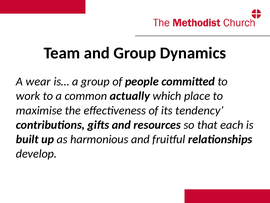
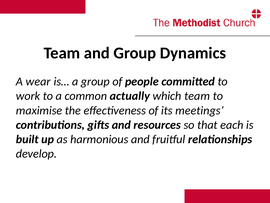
which place: place -> team
tendency: tendency -> meetings
